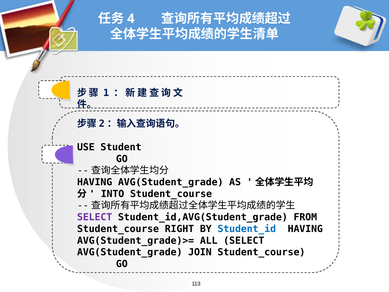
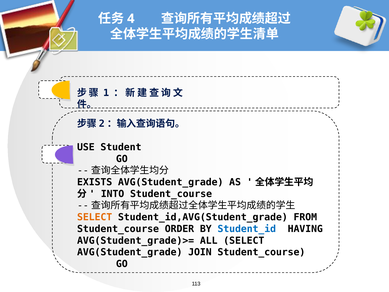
HAVING at (95, 182): HAVING -> EXISTS
SELECT at (95, 217) colour: purple -> orange
RIGHT: RIGHT -> ORDER
